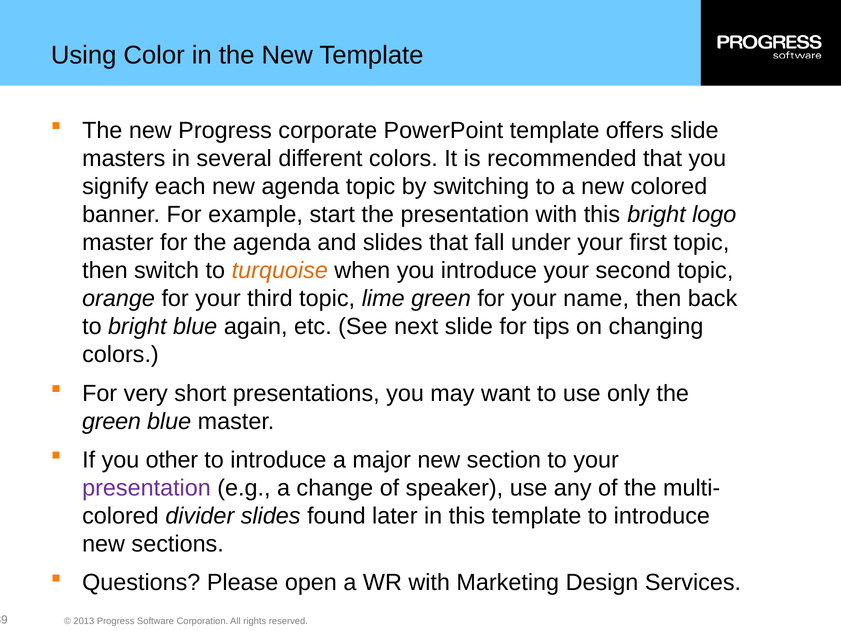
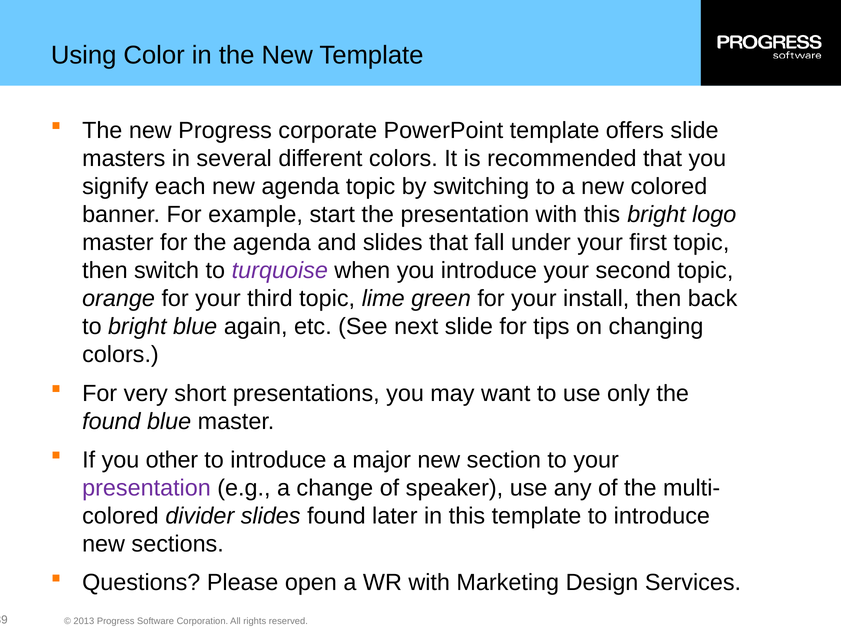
turquoise colour: orange -> purple
name: name -> install
green at (112, 421): green -> found
